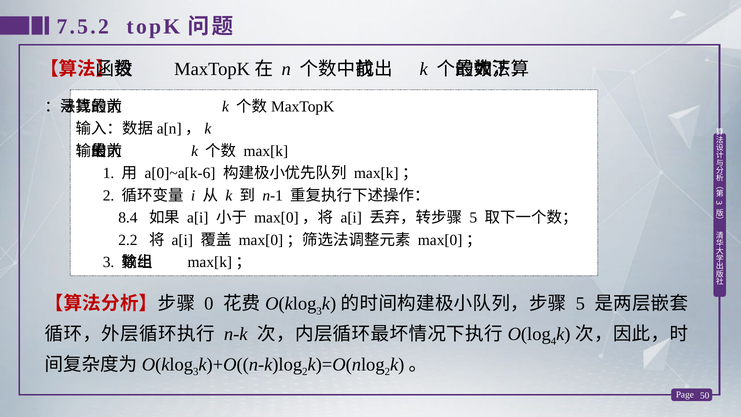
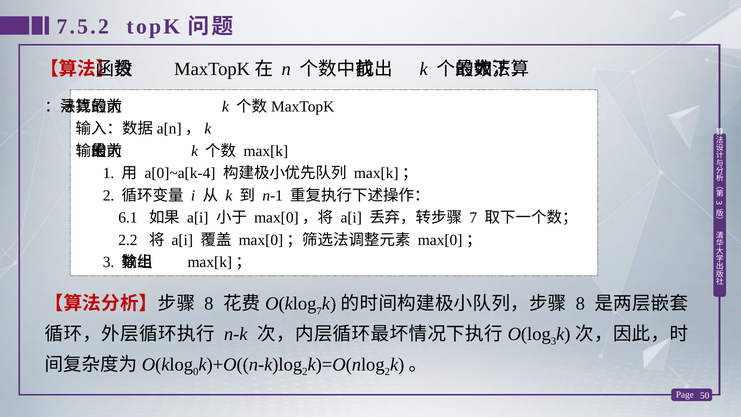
a[0]~a[k-6: a[0]~a[k-6 -> a[0]~a[k-4
8.4: 8.4 -> 6.1
5 at (473, 218): 5 -> 7
0 at (209, 304): 0 -> 8
3 at (319, 311): 3 -> 7
5 at (580, 304): 5 -> 8
4 at (554, 341): 4 -> 3
3 at (196, 372): 3 -> 0
